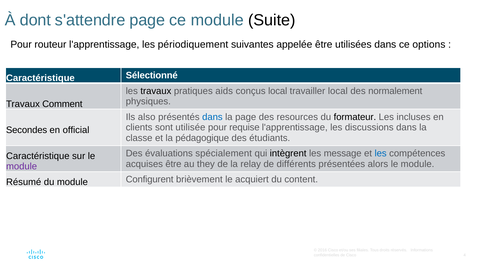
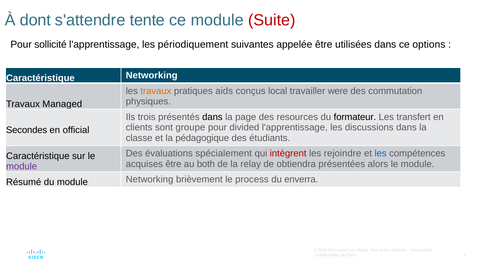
s'attendre page: page -> tente
Suite colour: black -> red
routeur: routeur -> sollicité
Caractéristique Sélectionné: Sélectionné -> Networking
travaux at (156, 91) colour: black -> orange
travailler local: local -> were
normalement: normalement -> commutation
Comment: Comment -> Managed
also: also -> trois
dans at (212, 117) colour: blue -> black
incluses: incluses -> transfert
utilisée: utilisée -> groupe
requise: requise -> divided
intègrent colour: black -> red
message: message -> rejoindre
they: they -> both
différents: différents -> obtiendra
module Configurent: Configurent -> Networking
acquiert: acquiert -> process
content: content -> enverra
